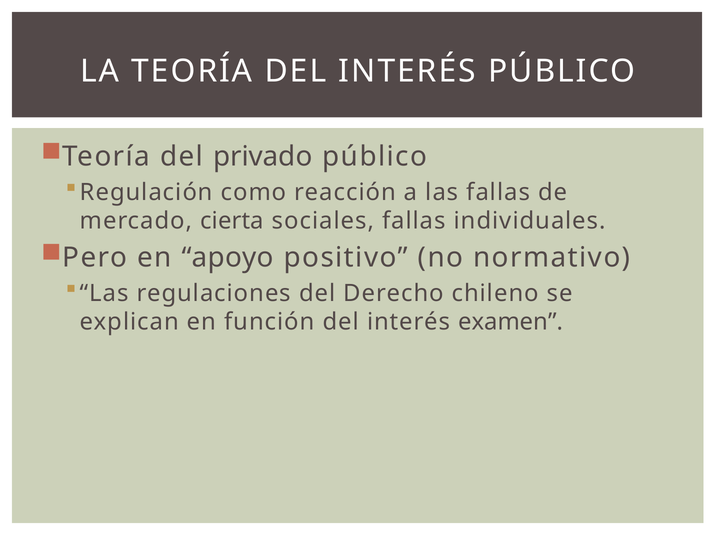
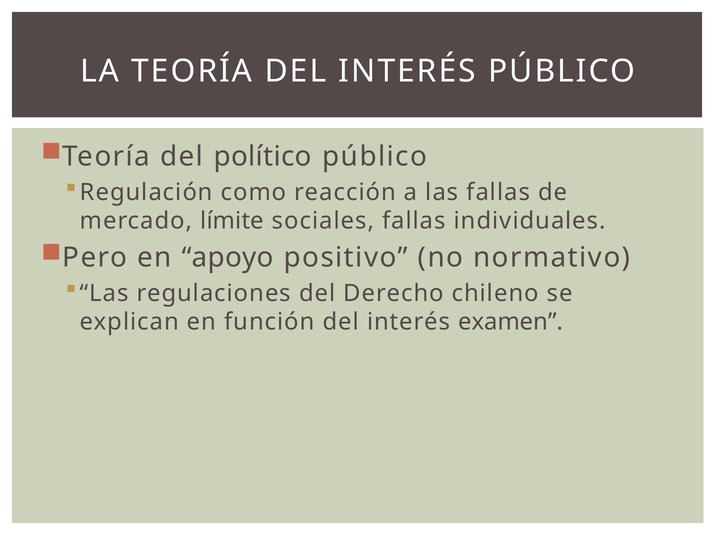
privado: privado -> político
cierta: cierta -> límite
